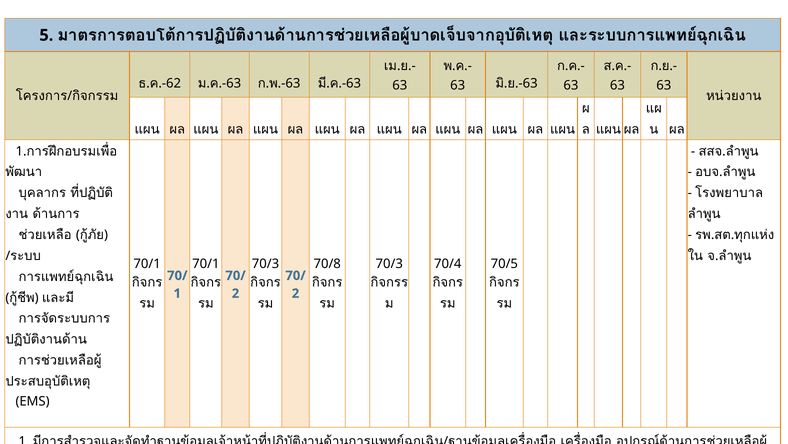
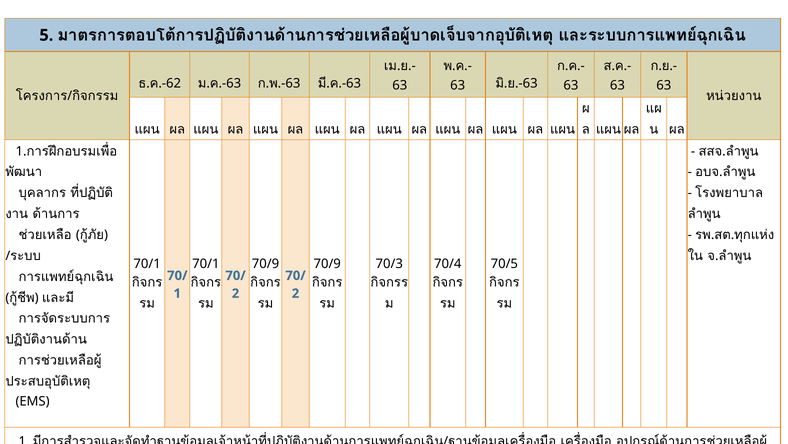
70/3 at (266, 263): 70/3 -> 70/9
70/8 at (327, 263): 70/8 -> 70/9
